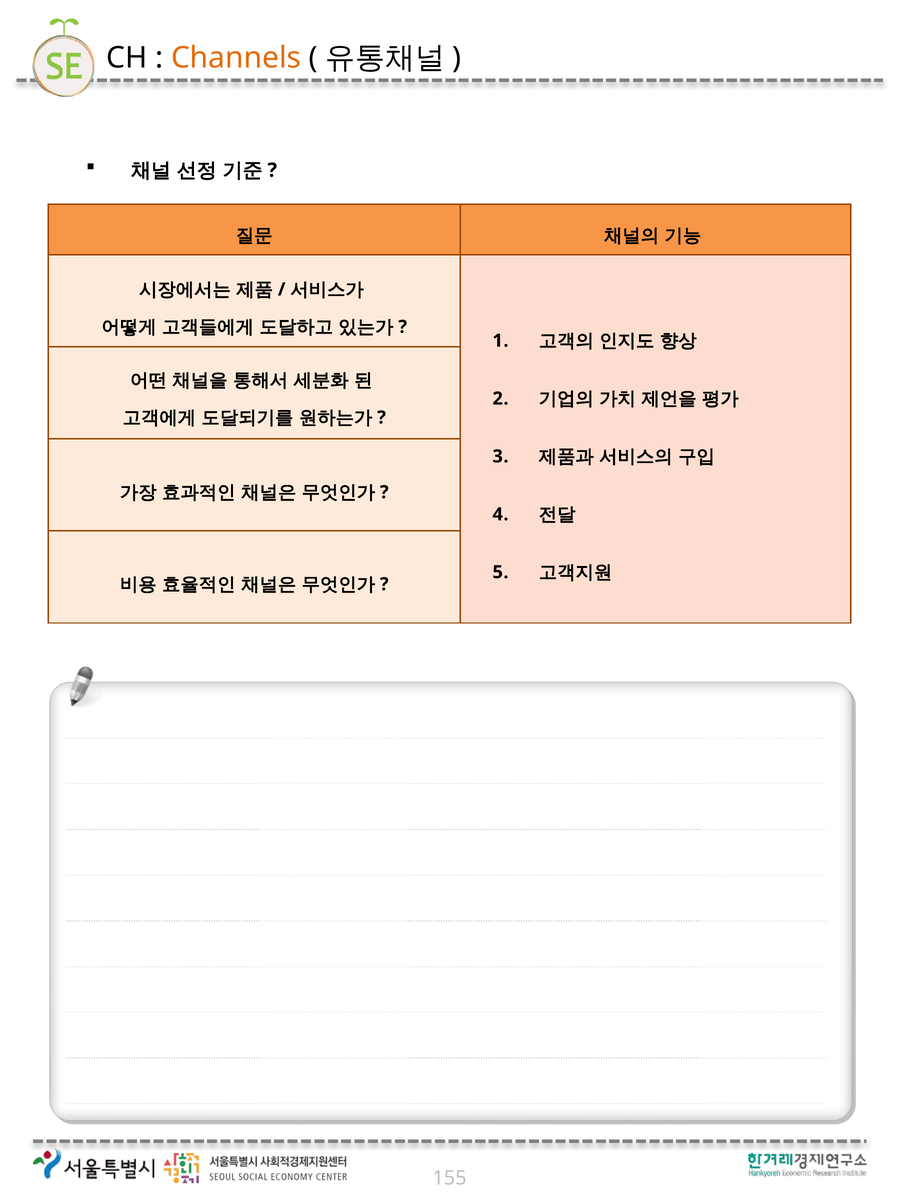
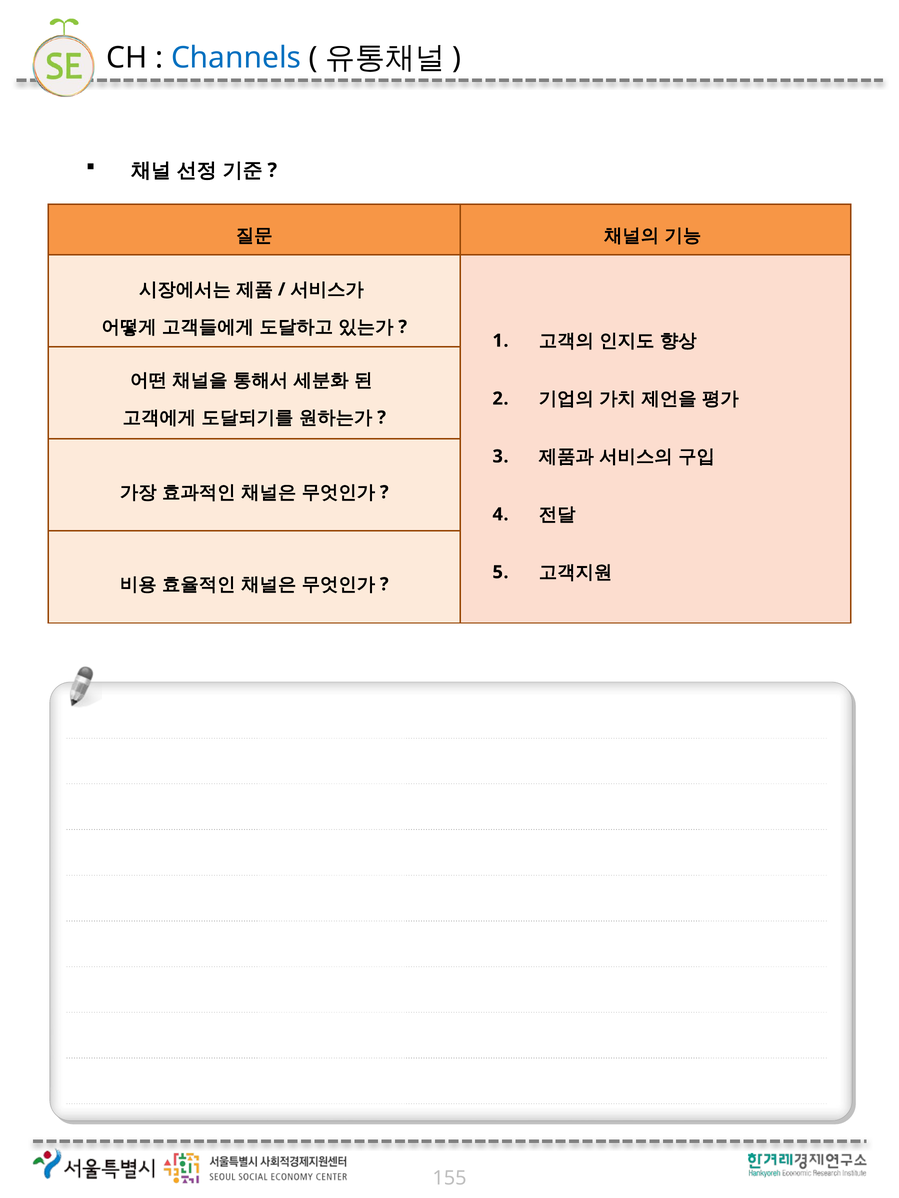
Channels colour: orange -> blue
